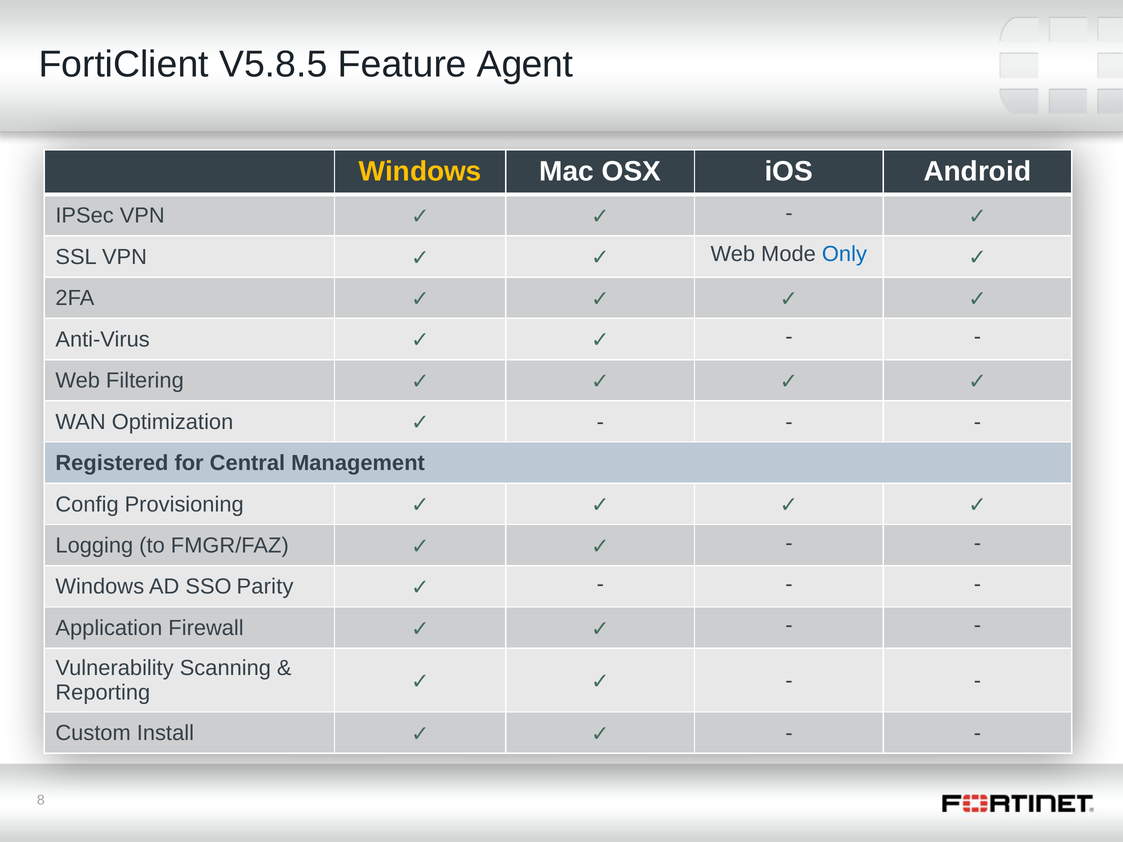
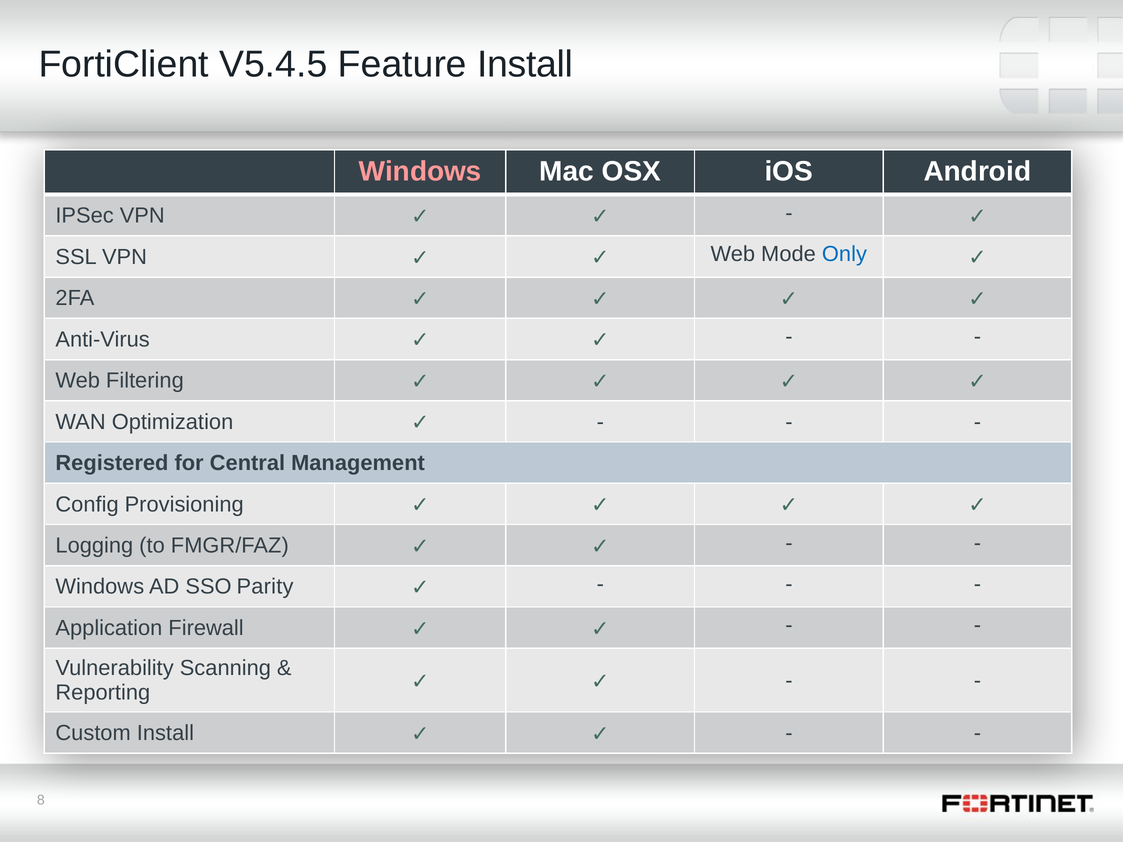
V5.8.5: V5.8.5 -> V5.4.5
Feature Agent: Agent -> Install
Windows at (420, 172) colour: yellow -> pink
